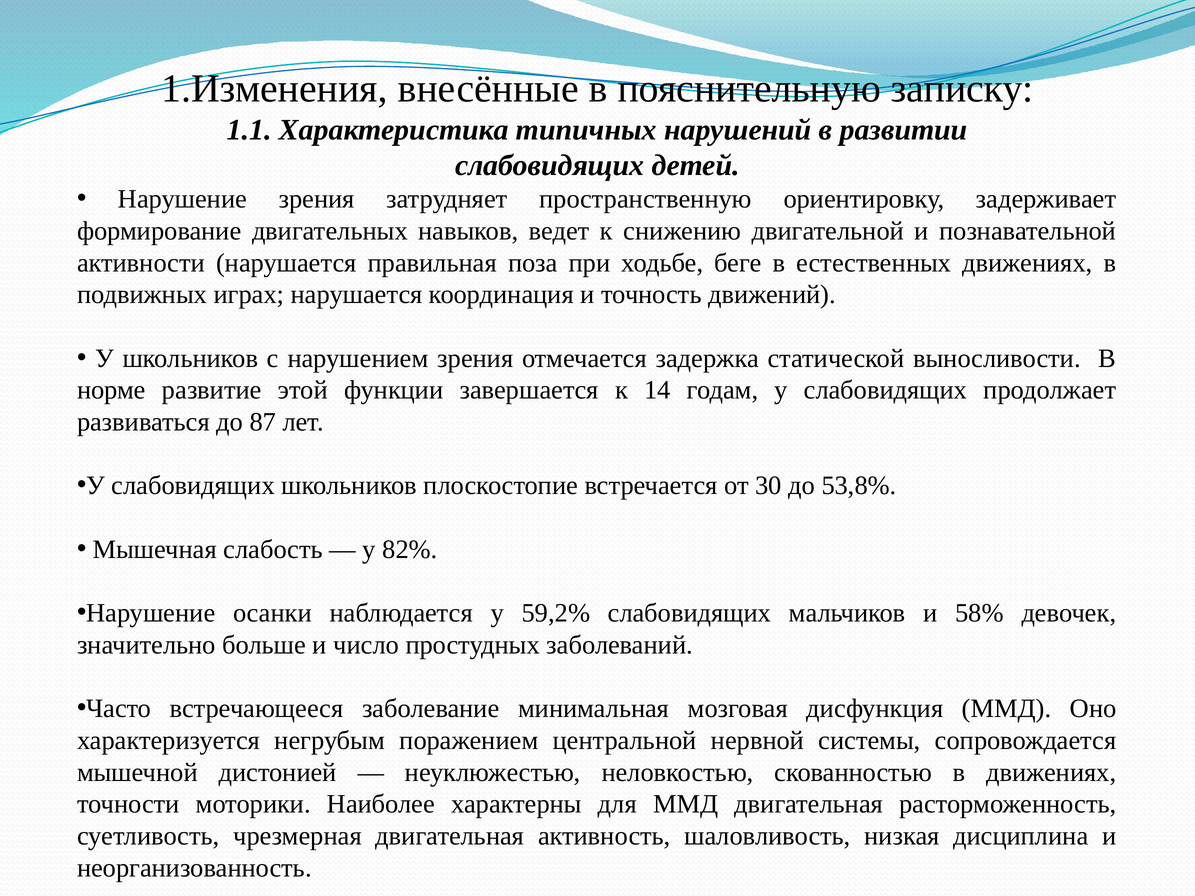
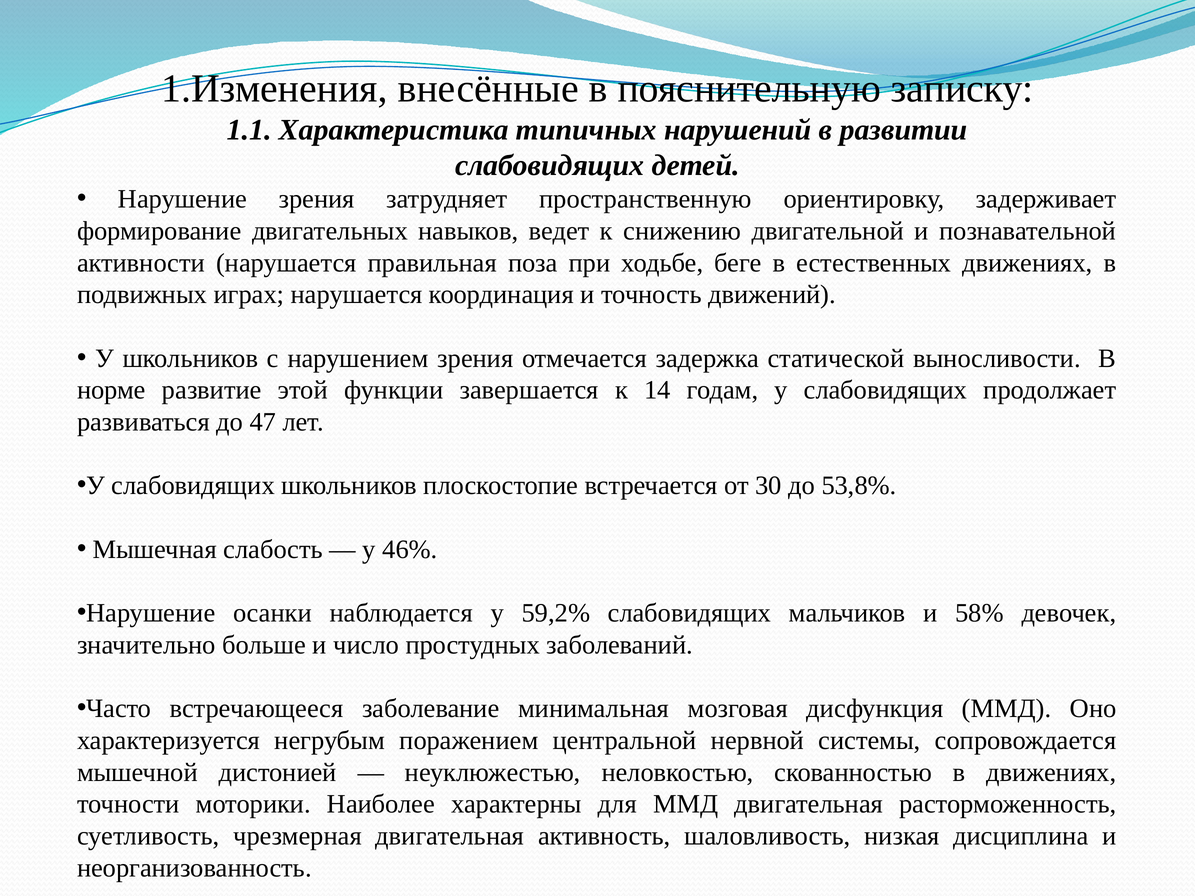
87: 87 -> 47
82%: 82% -> 46%
